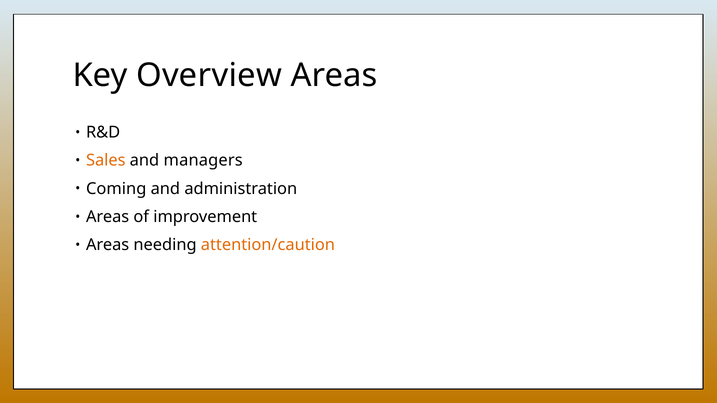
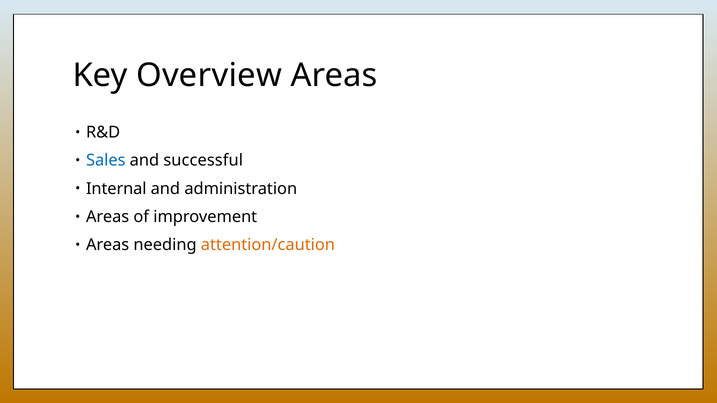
Sales colour: orange -> blue
managers: managers -> successful
Coming: Coming -> Internal
